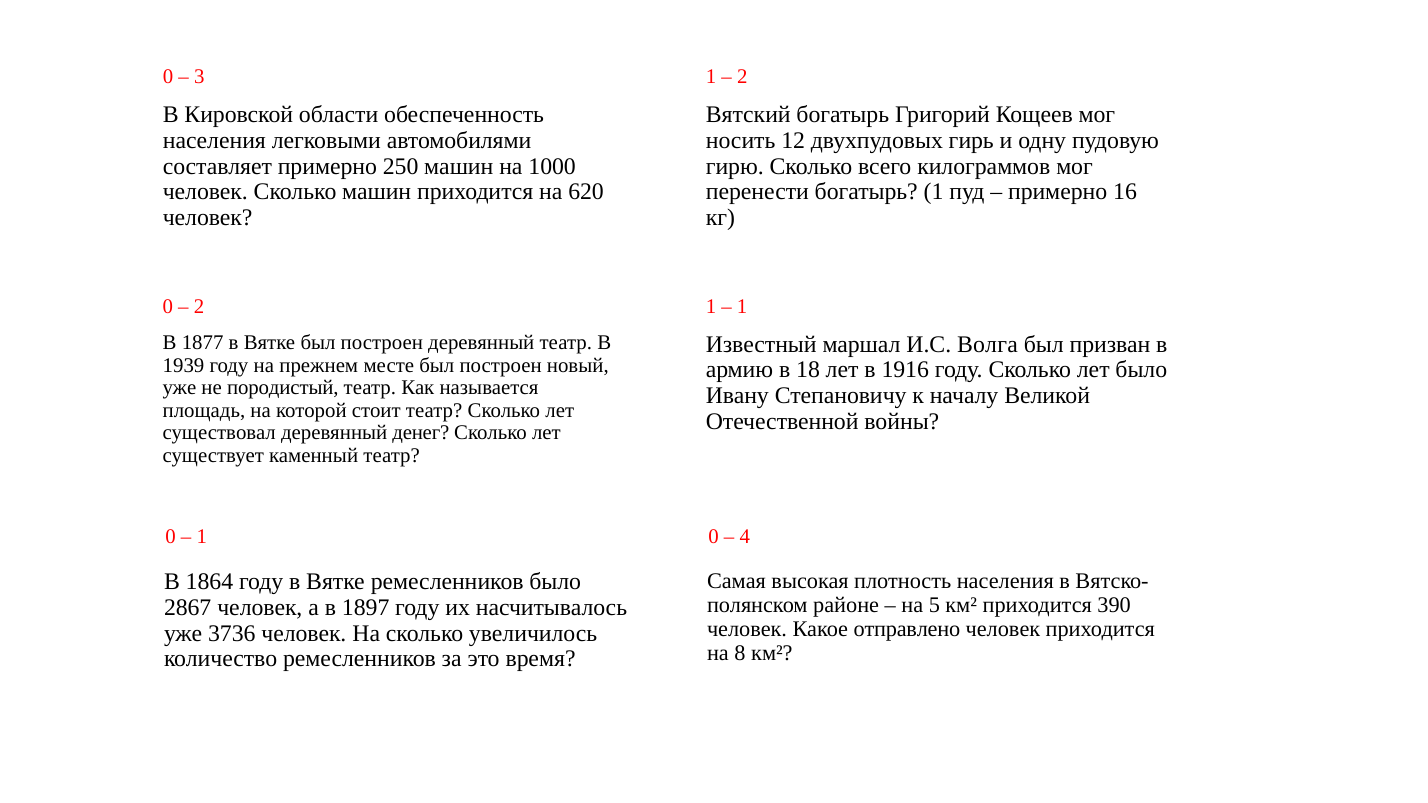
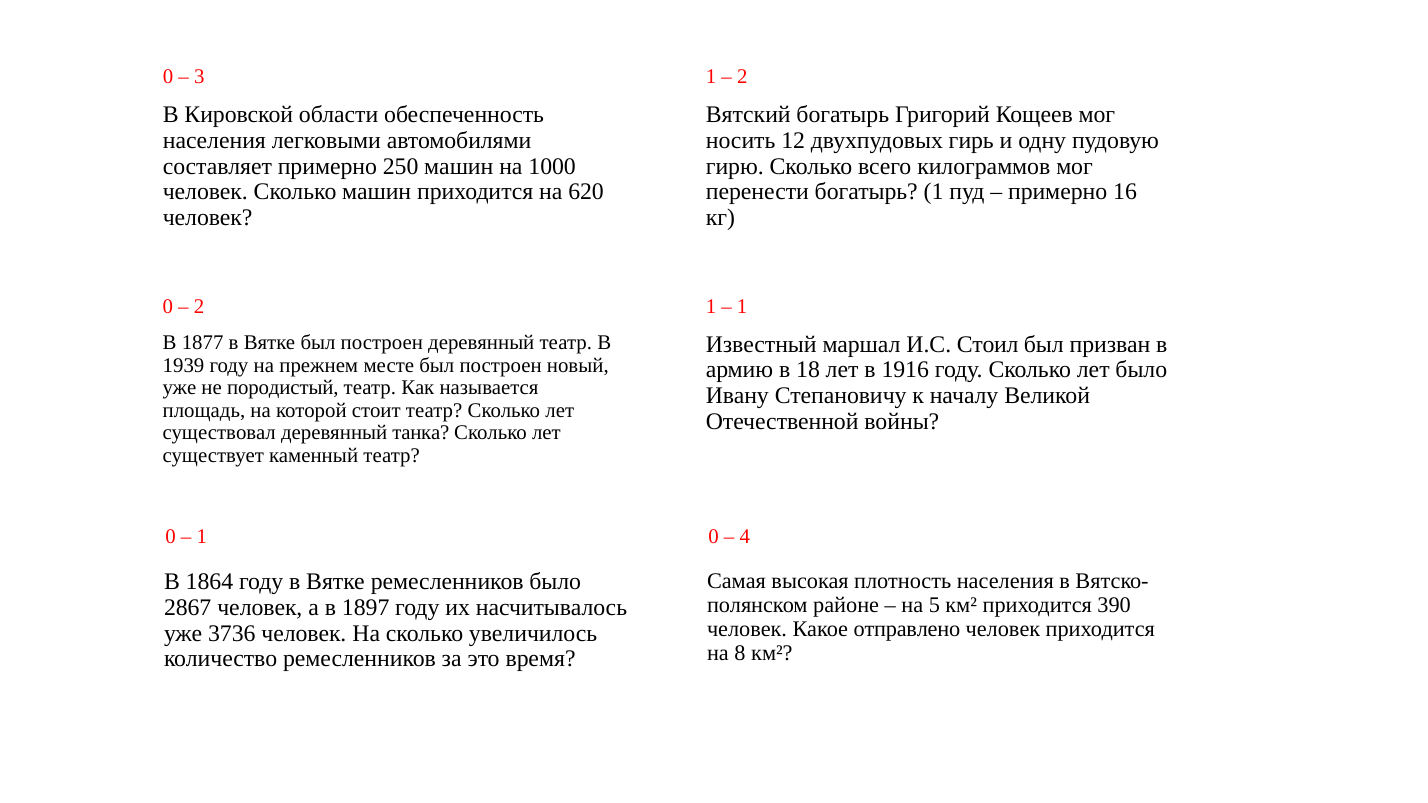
Волга: Волга -> Стоил
денег: денег -> танка
